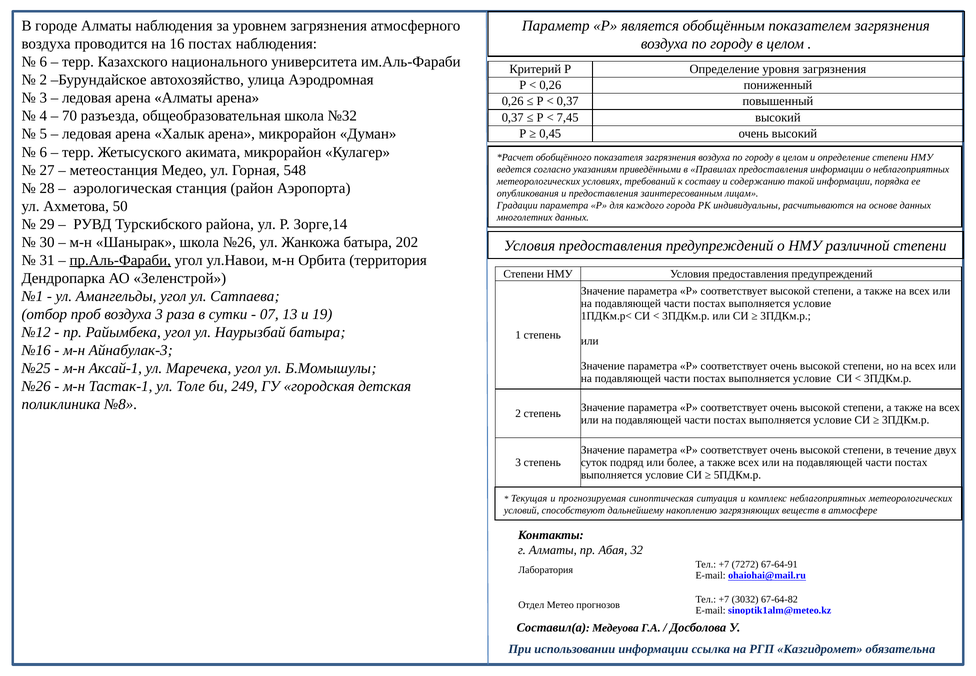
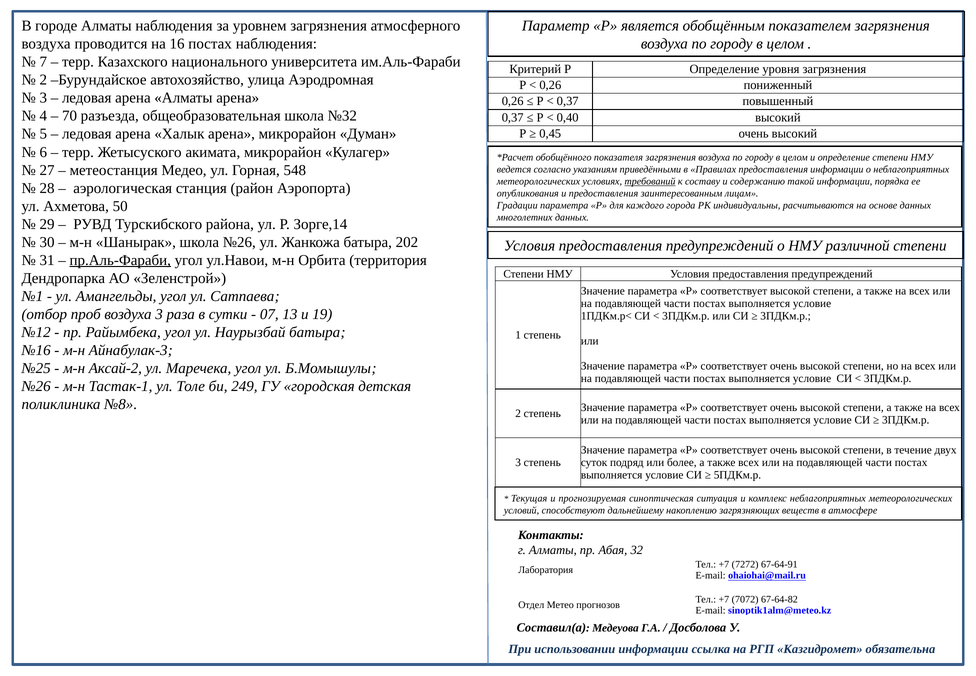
6 at (43, 62): 6 -> 7
7,45: 7,45 -> 0,40
требований underline: none -> present
Аксай-1: Аксай-1 -> Аксай-2
3032: 3032 -> 7072
